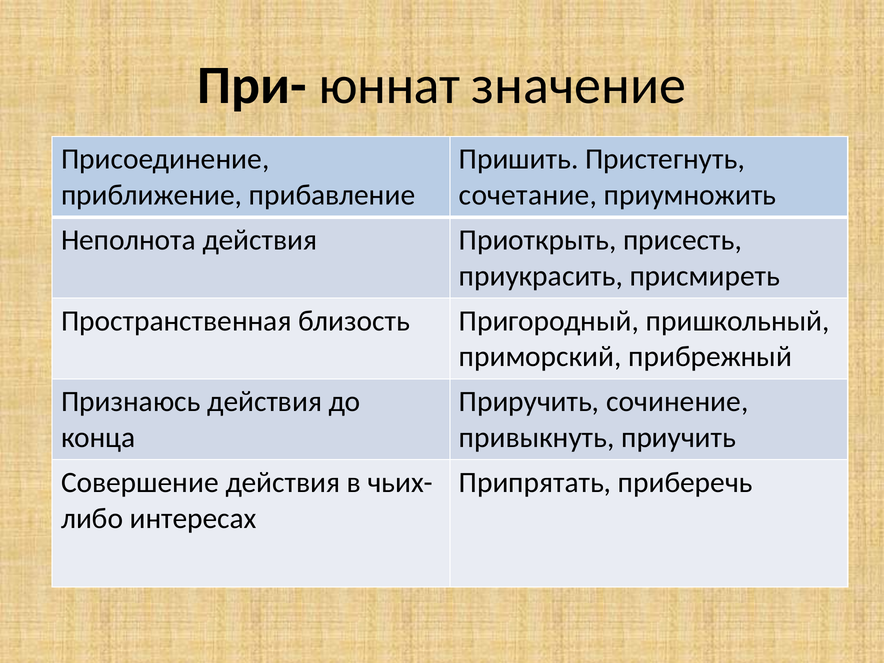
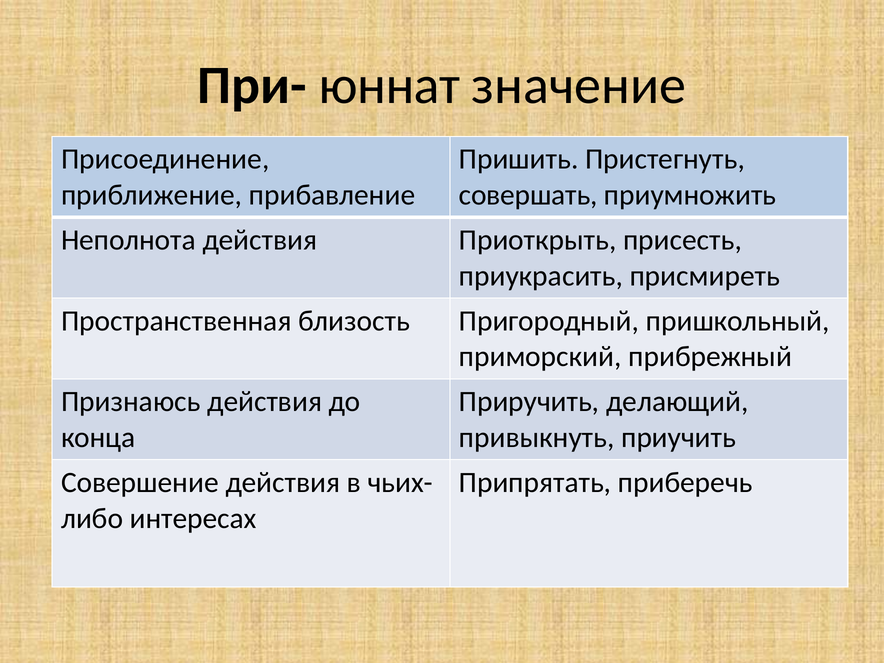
сочетание: сочетание -> совершать
сочинение: сочинение -> делающий
